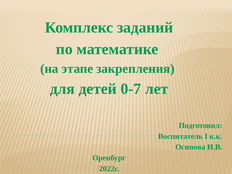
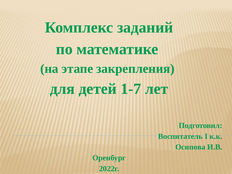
0-7: 0-7 -> 1-7
